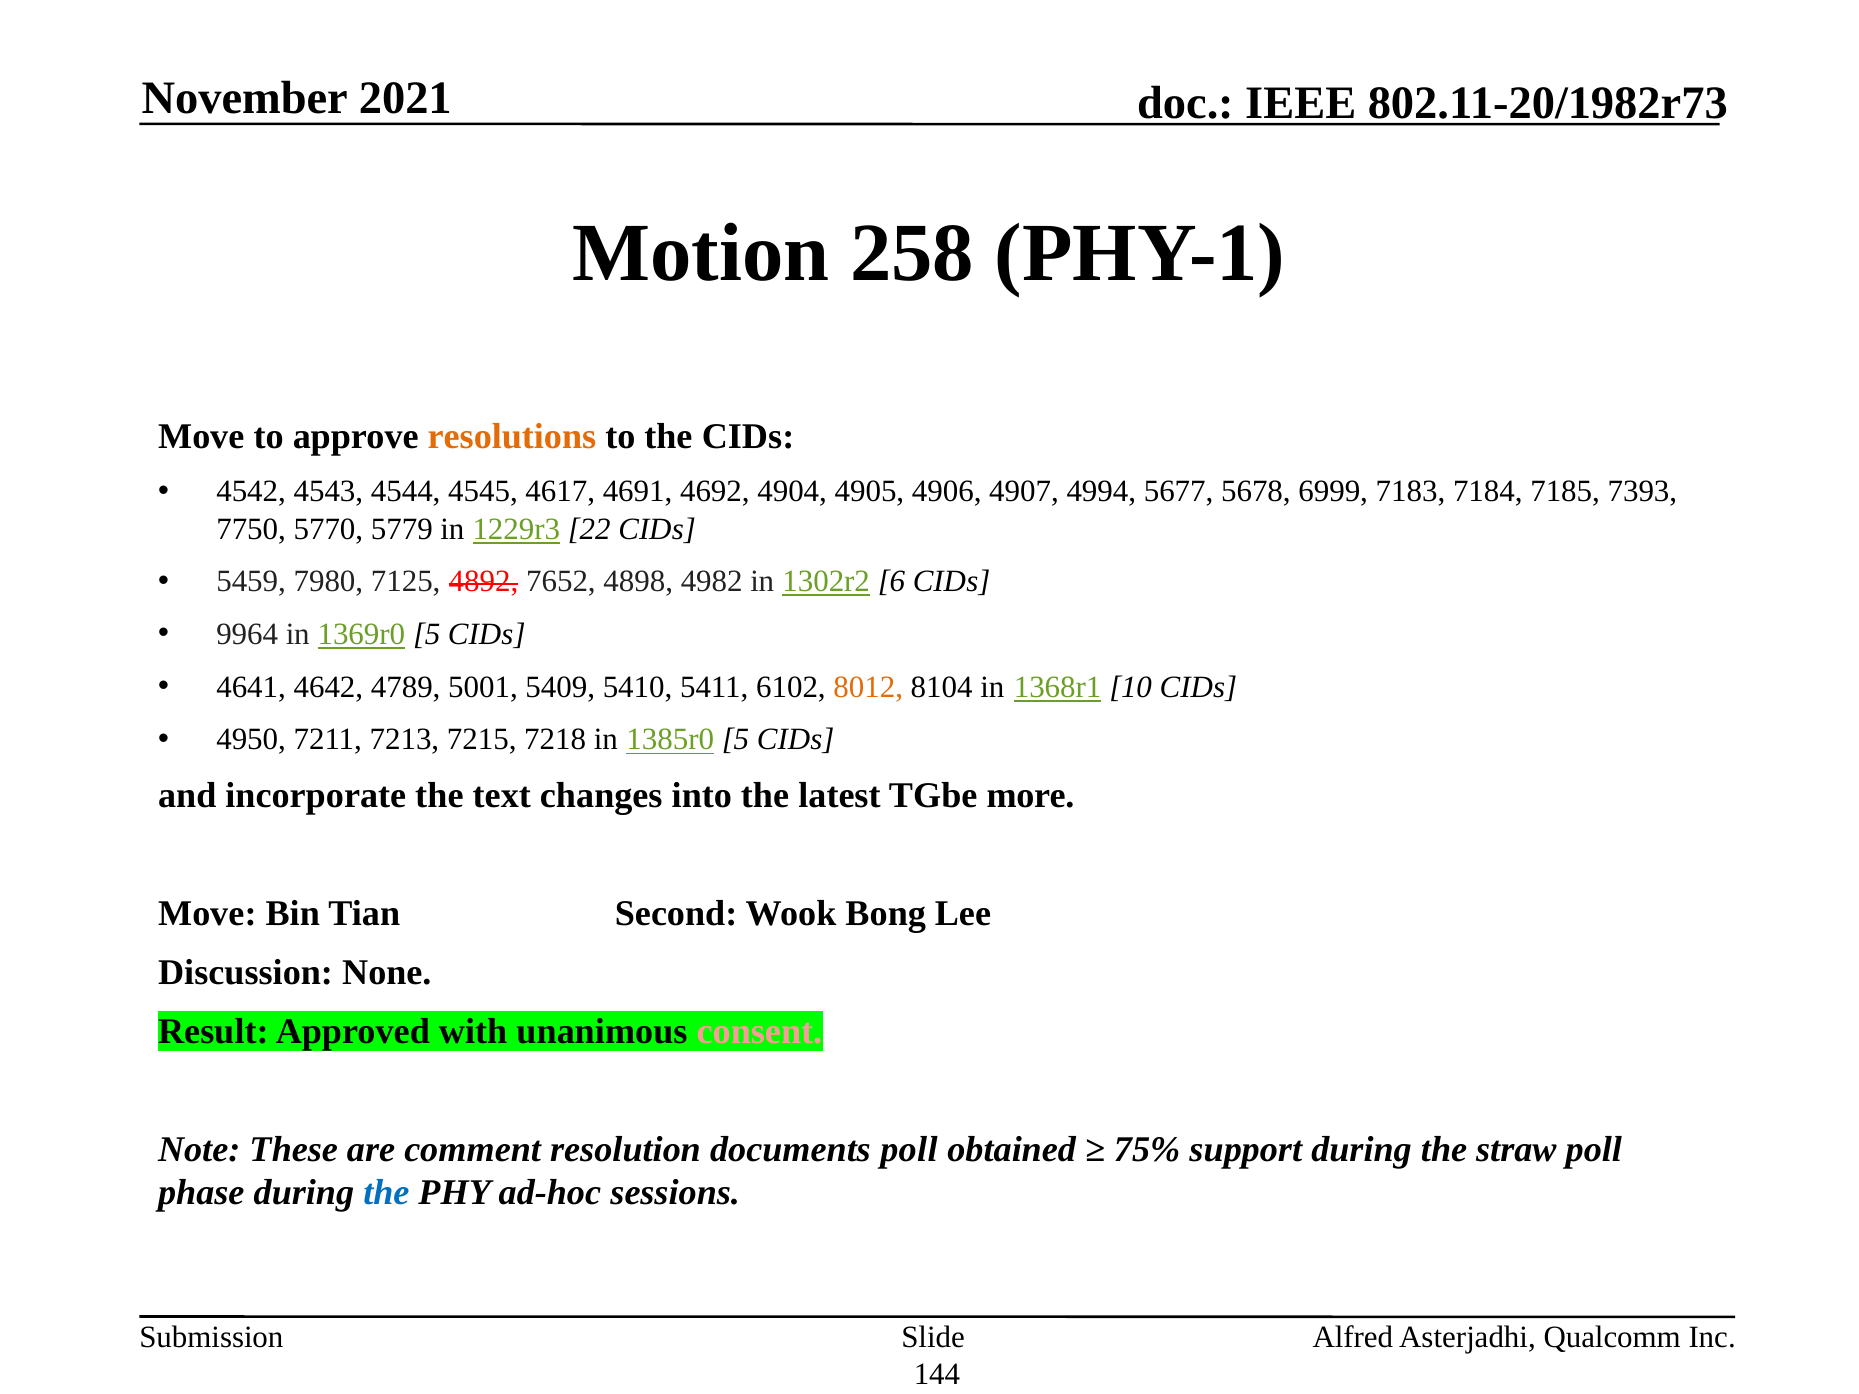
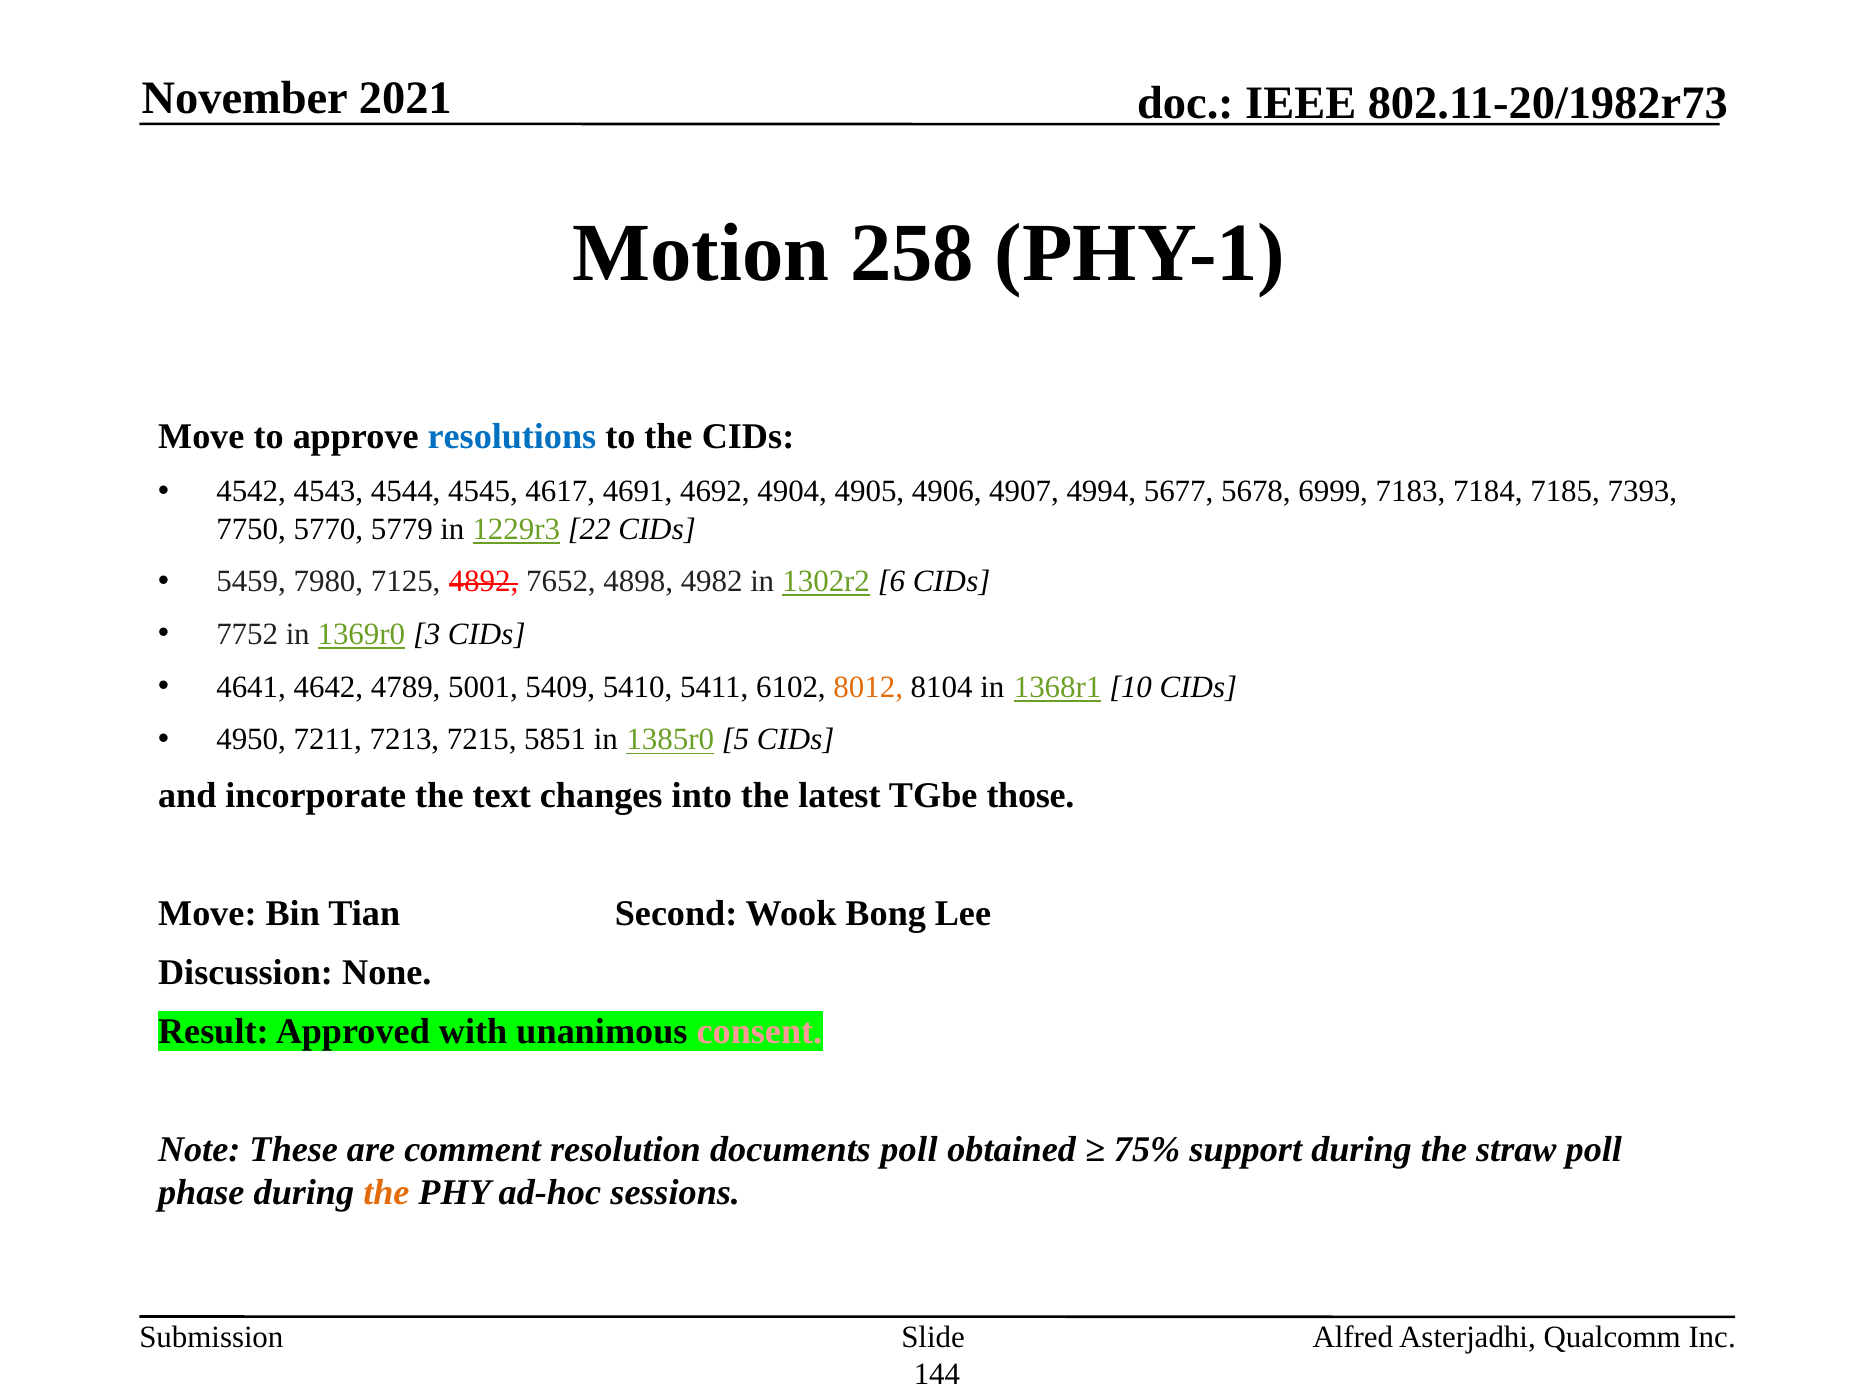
resolutions colour: orange -> blue
9964: 9964 -> 7752
1369r0 5: 5 -> 3
7218: 7218 -> 5851
more: more -> those
the at (386, 1193) colour: blue -> orange
